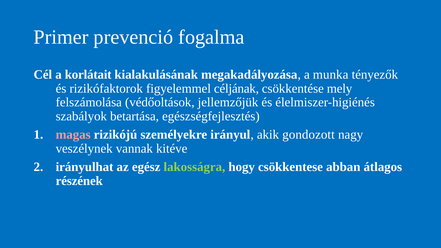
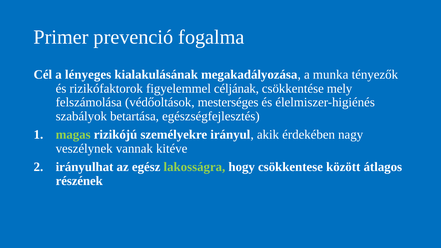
korlátait: korlátait -> lényeges
jellemzőjük: jellemzőjük -> mesterséges
magas colour: pink -> light green
gondozott: gondozott -> érdekében
abban: abban -> között
